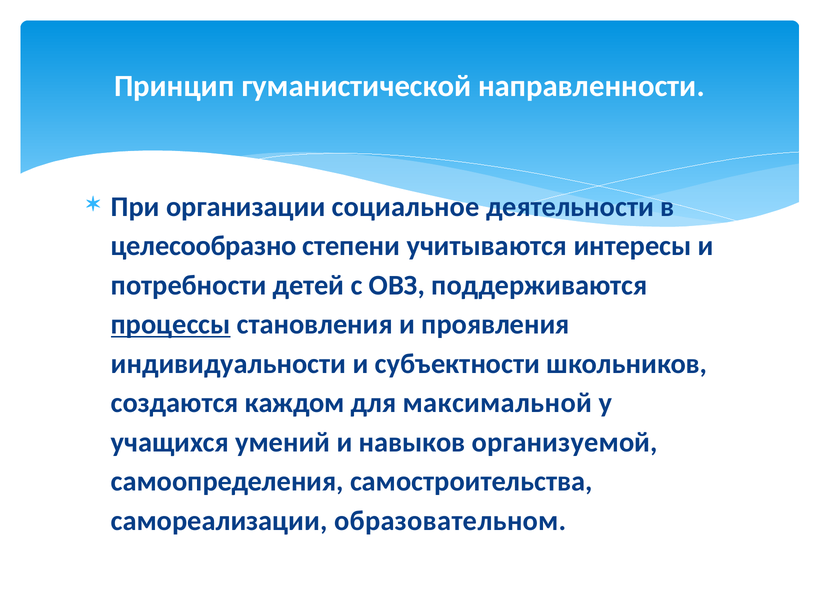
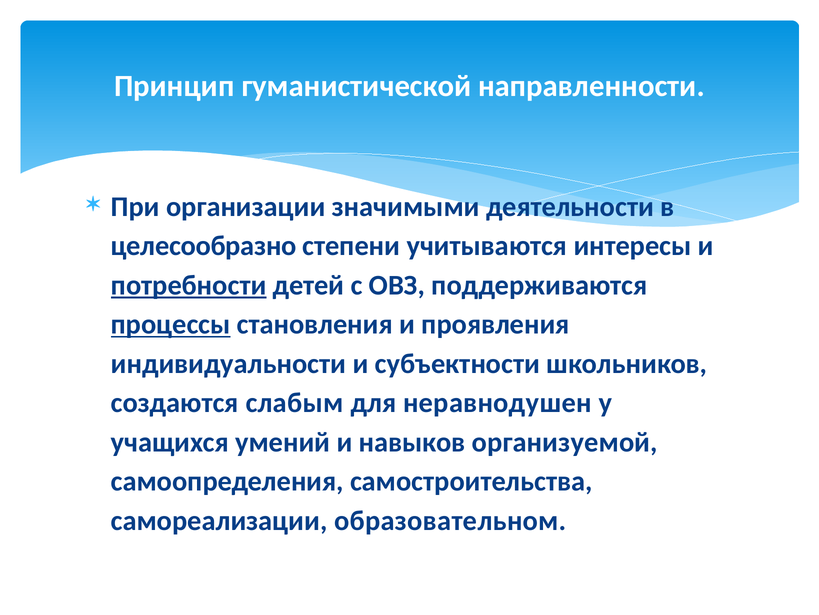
социальное: социальное -> значимыми
потребности underline: none -> present
каждом: каждом -> слабым
максимальной: максимальной -> неравнодушен
